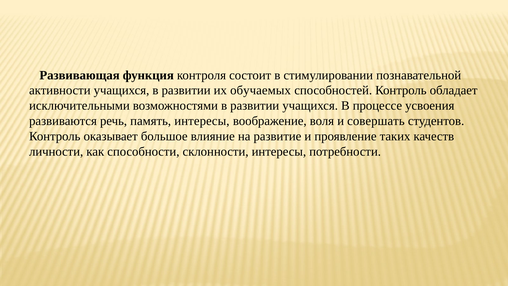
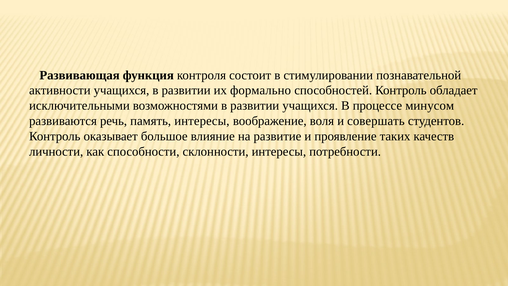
обучаемых: обучаемых -> формально
усвоения: усвоения -> минусом
